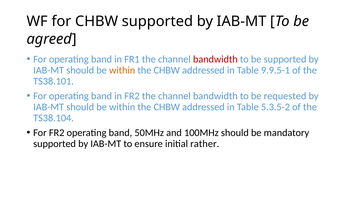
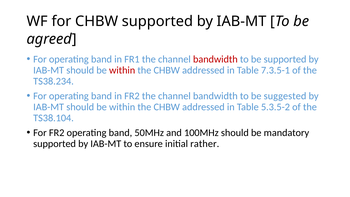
within at (122, 70) colour: orange -> red
9.9.5-1: 9.9.5-1 -> 7.3.5-1
TS38.101: TS38.101 -> TS38.234
requested: requested -> suggested
